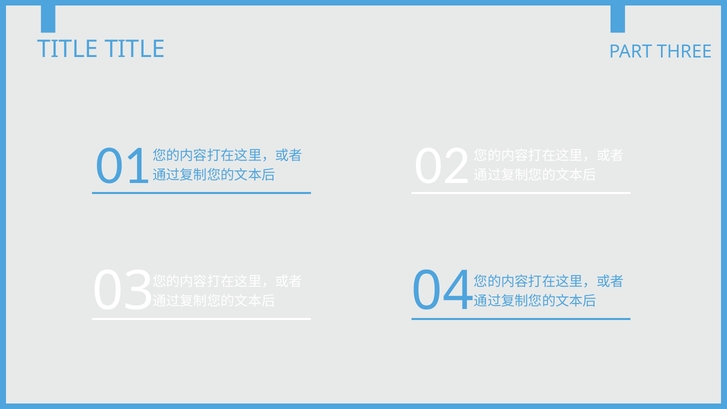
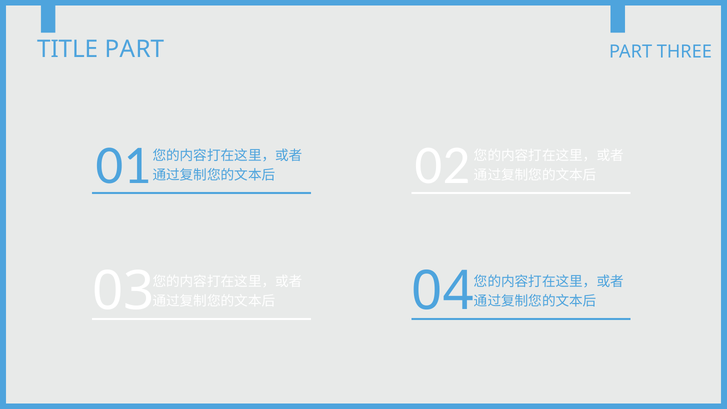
TITLE TITLE: TITLE -> PART
